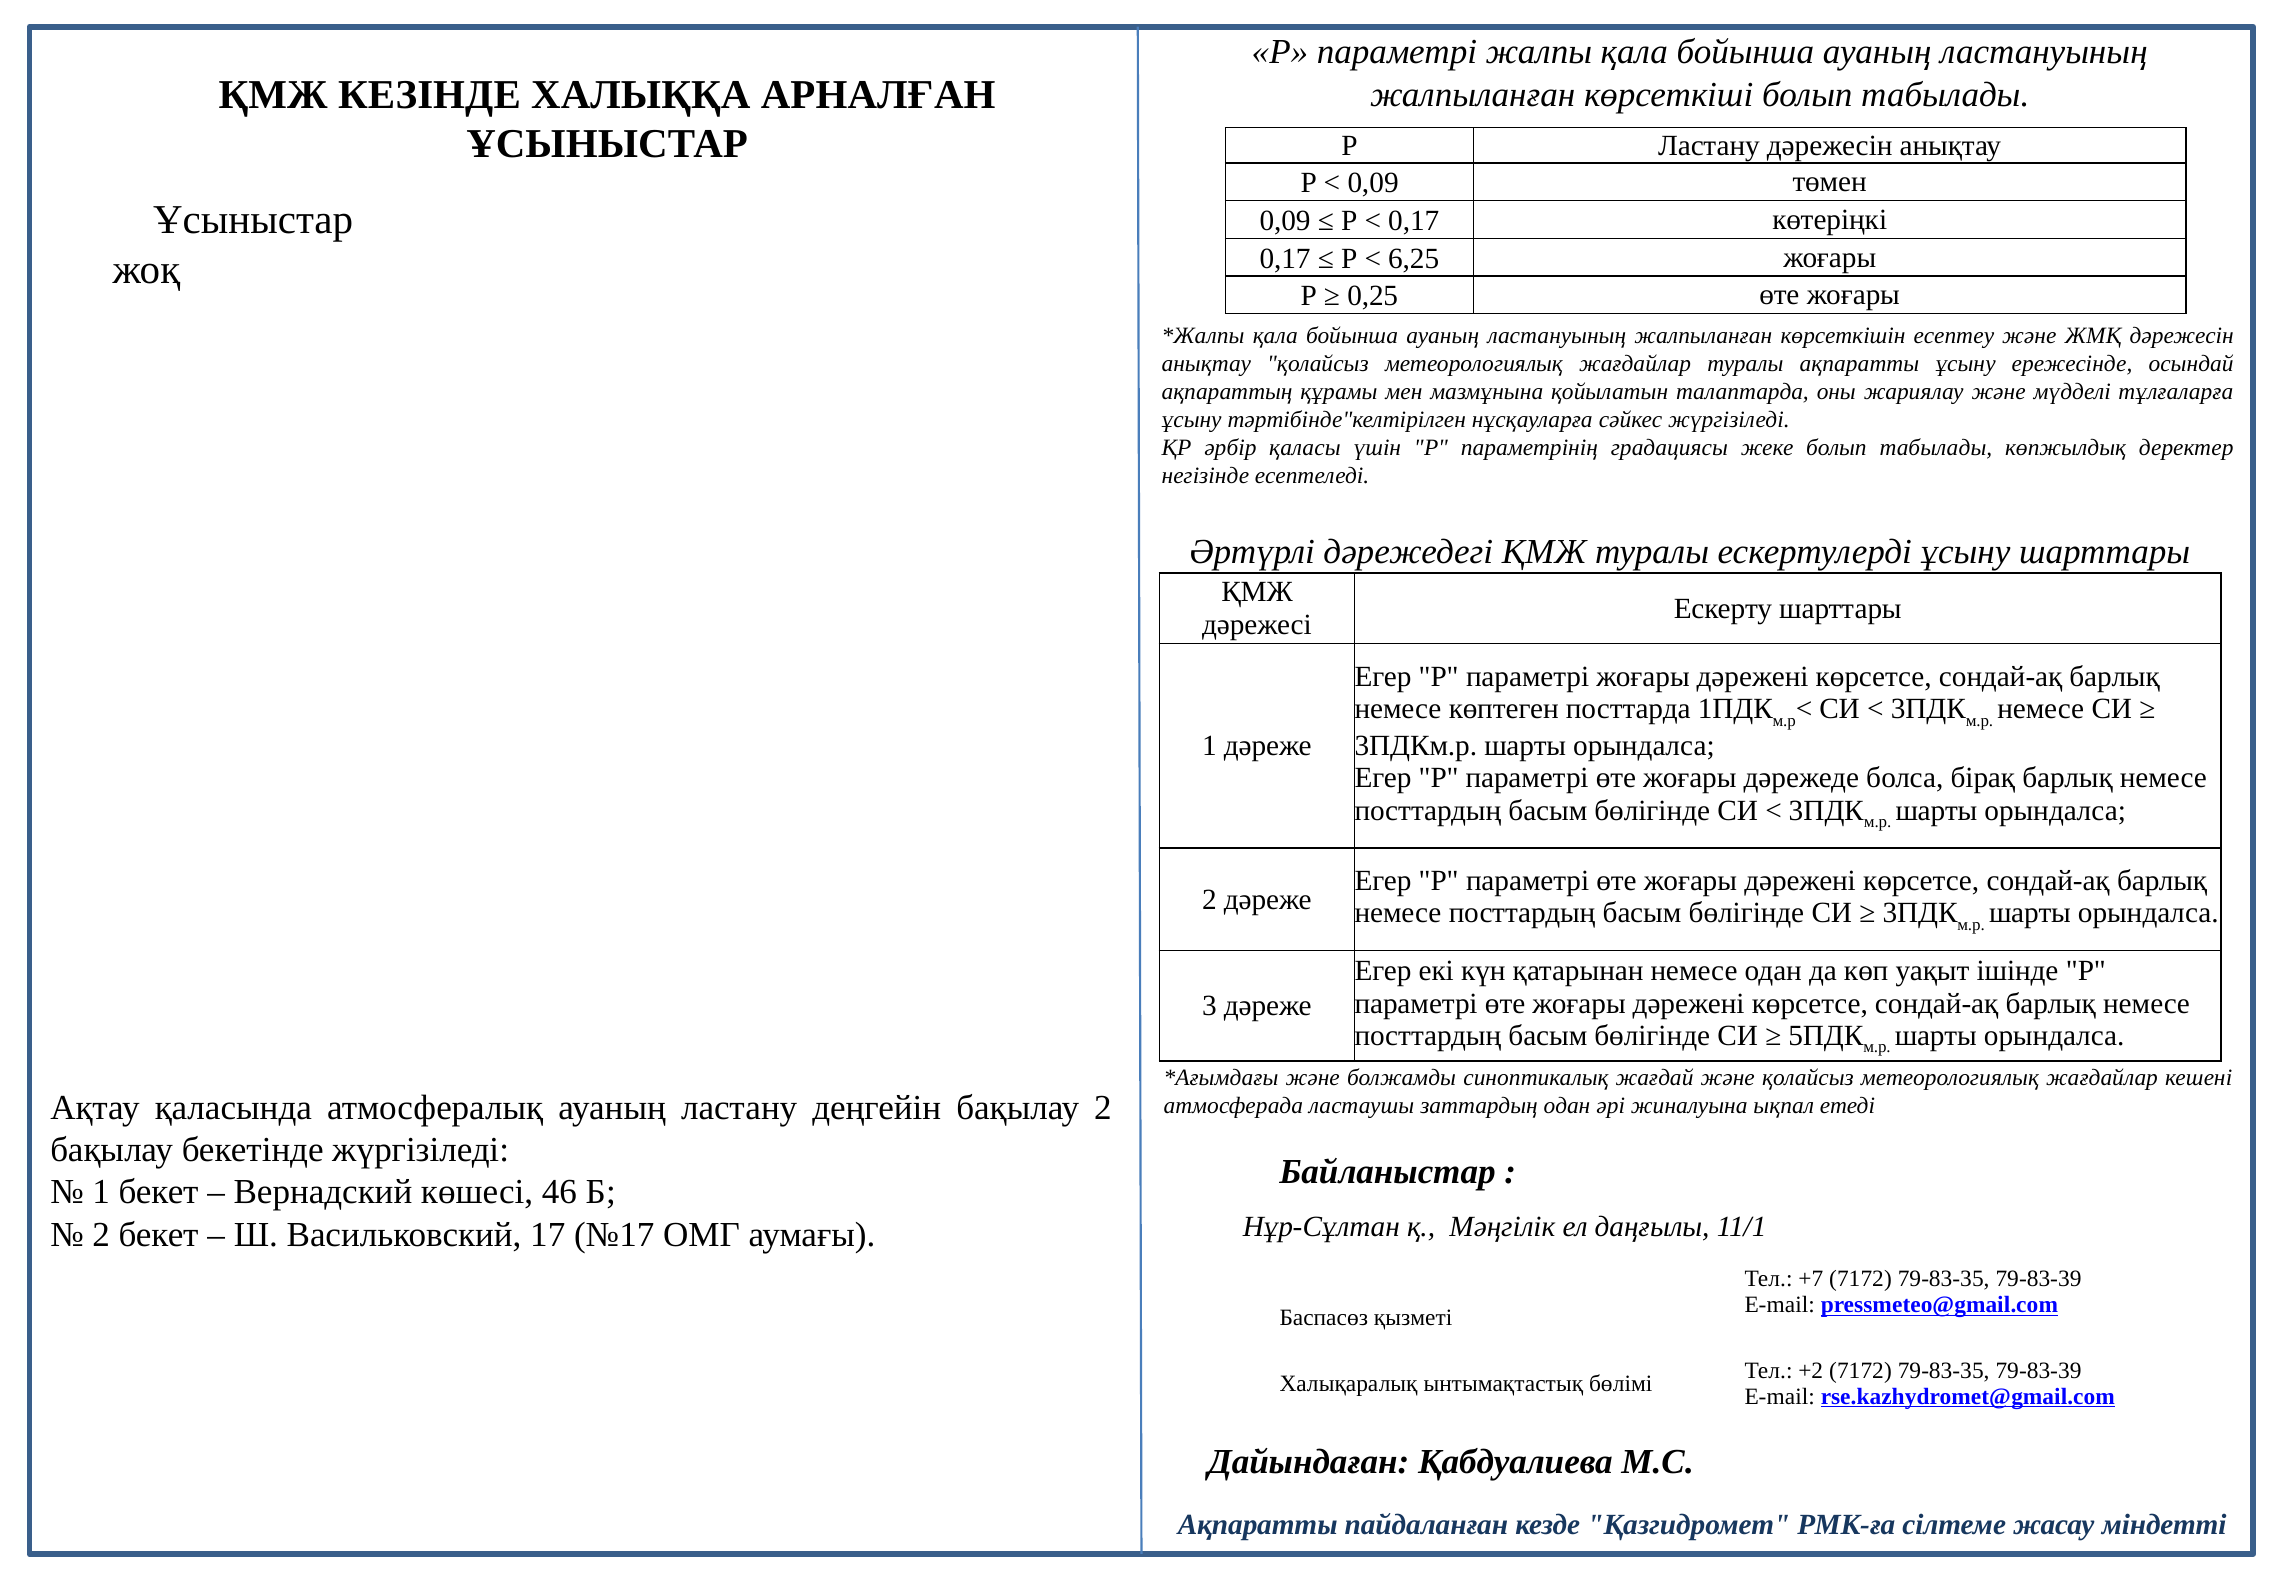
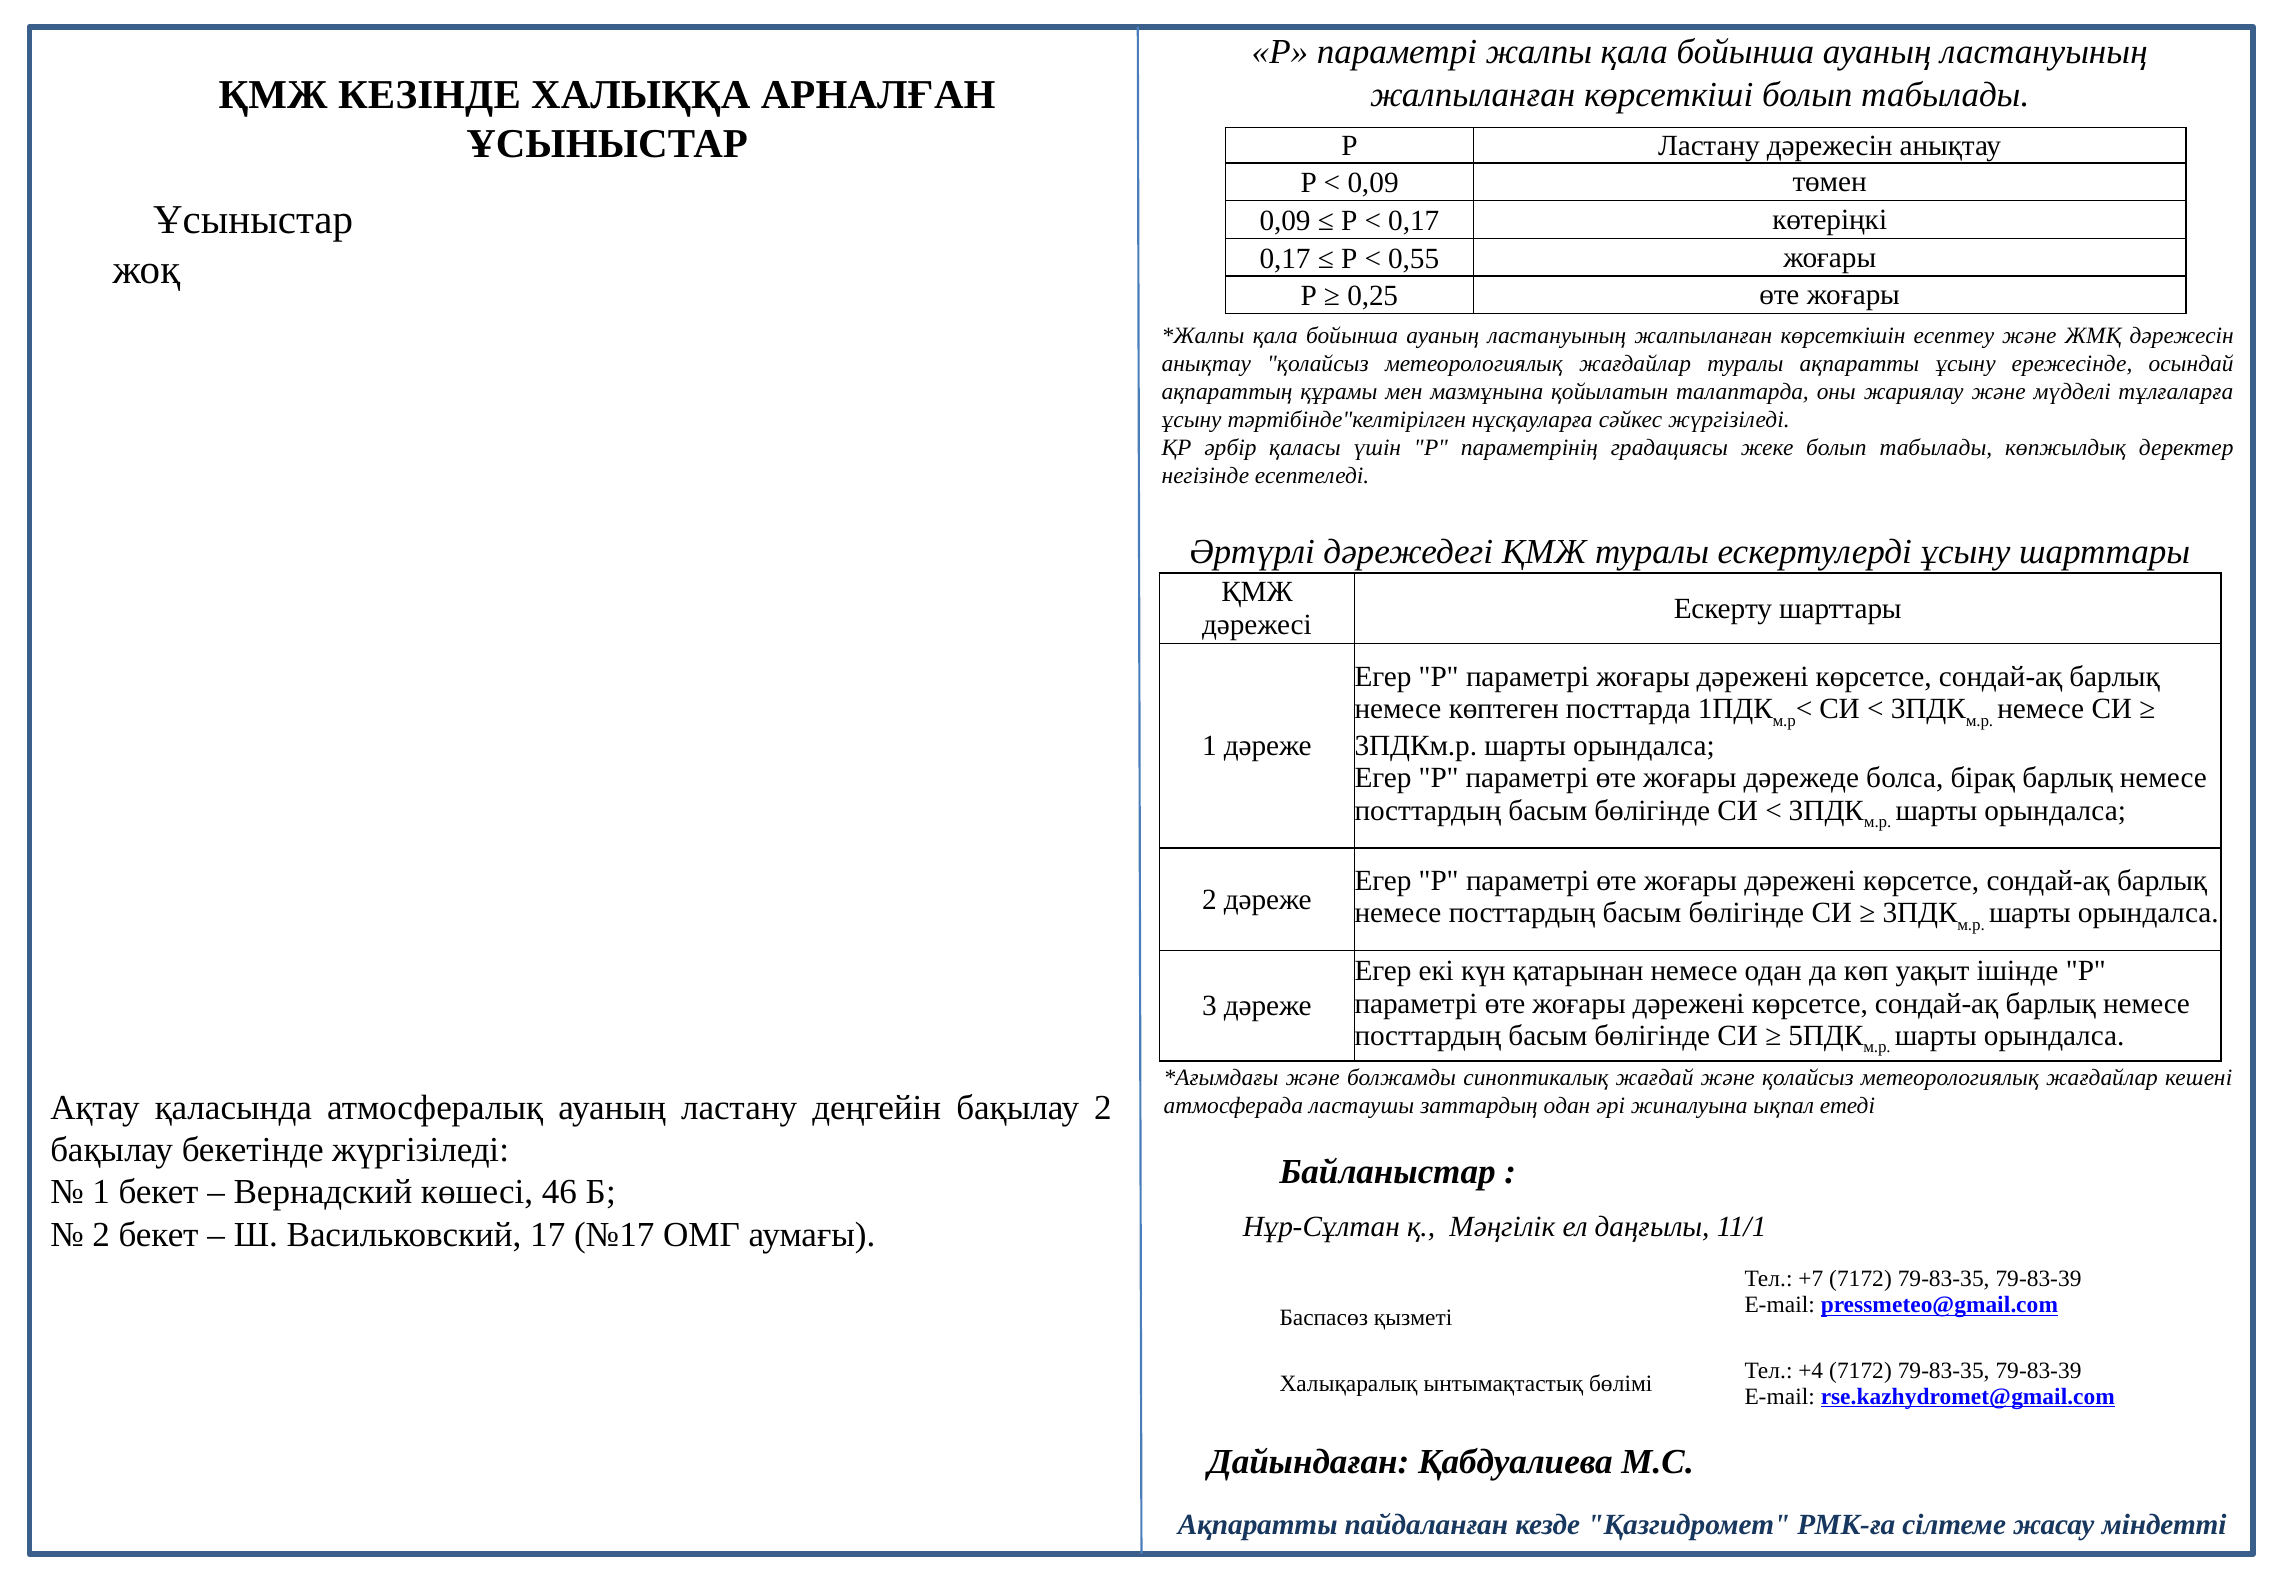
6,25: 6,25 -> 0,55
+2: +2 -> +4
